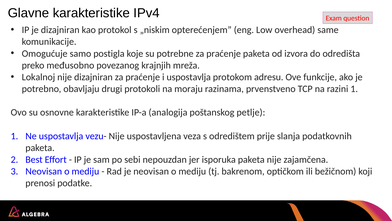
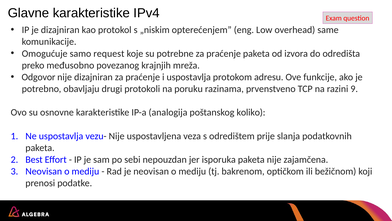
postigla: postigla -> request
Lokalnoj: Lokalnoj -> Odgovor
moraju: moraju -> poruku
razini 1: 1 -> 9
petlje: petlje -> koliko
